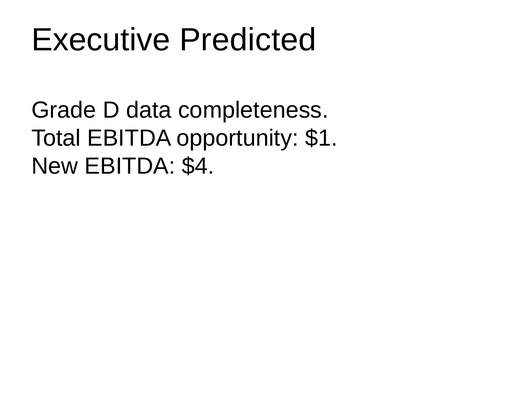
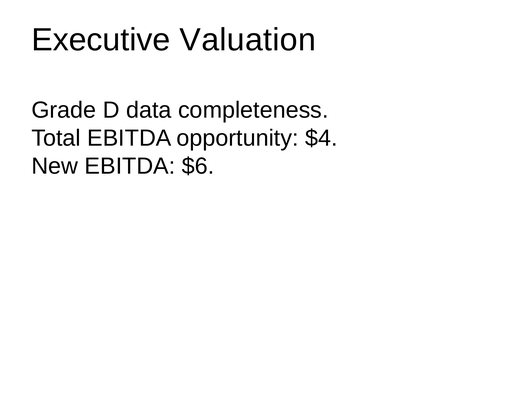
Predicted: Predicted -> Valuation
$1: $1 -> $4
$4: $4 -> $6
